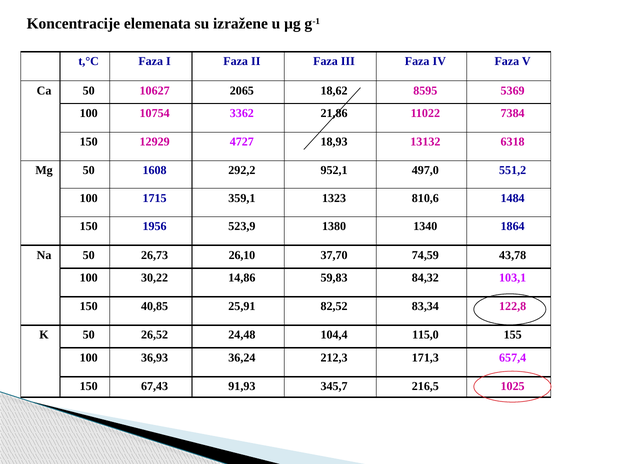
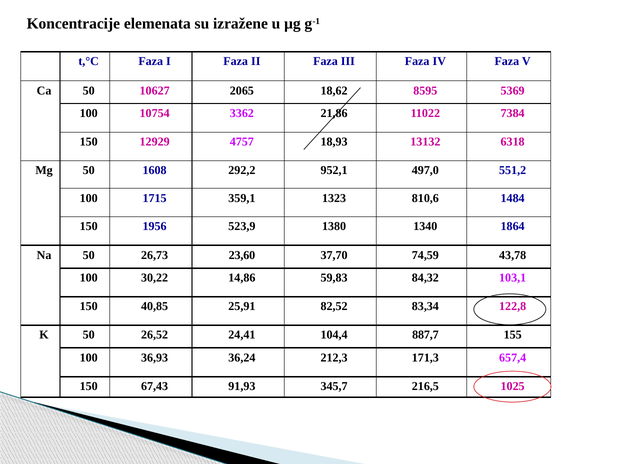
4727: 4727 -> 4757
26,10: 26,10 -> 23,60
24,48: 24,48 -> 24,41
115,0: 115,0 -> 887,7
